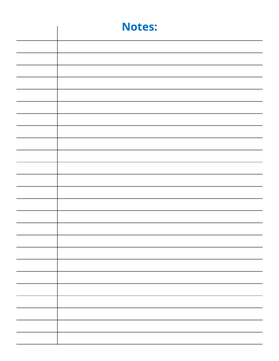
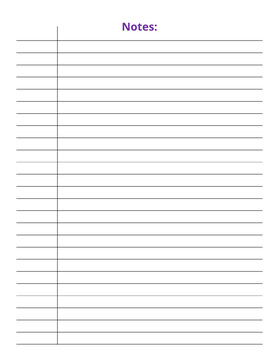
Notes colour: blue -> purple
